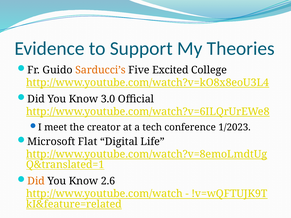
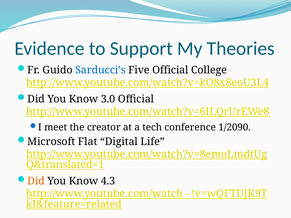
Sarducci’s colour: orange -> blue
Five Excited: Excited -> Official
1/2023: 1/2023 -> 1/2090
2.6: 2.6 -> 4.3
